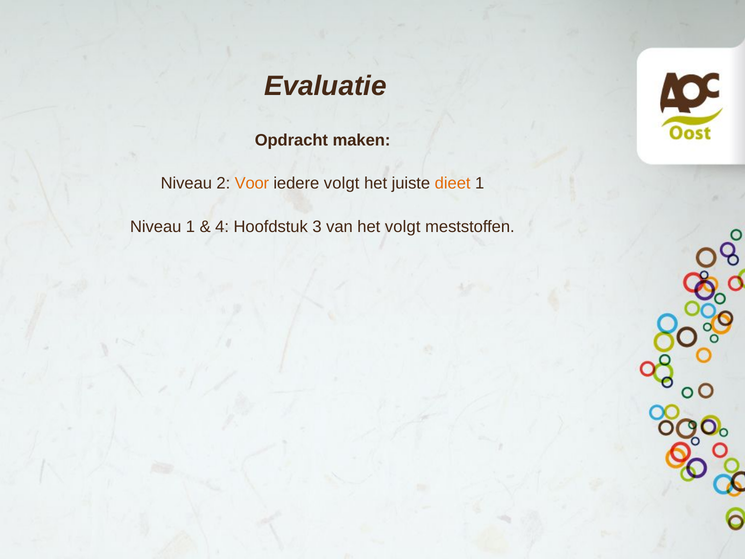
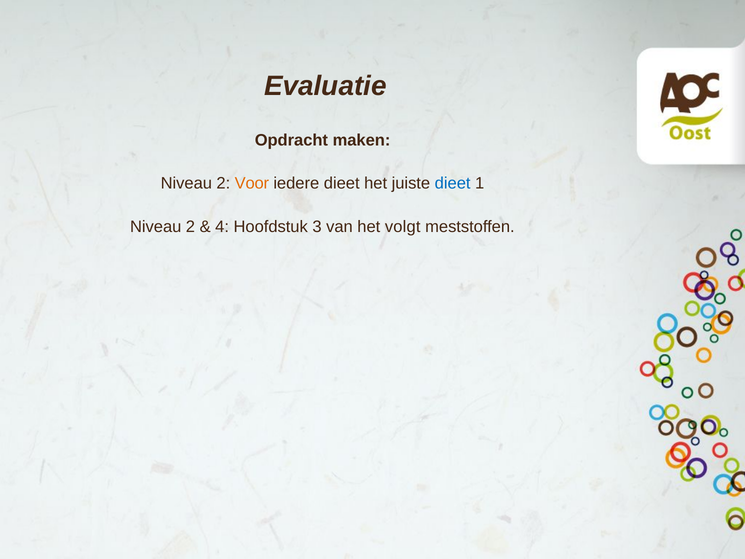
iedere volgt: volgt -> dieet
dieet at (453, 183) colour: orange -> blue
1 at (190, 227): 1 -> 2
